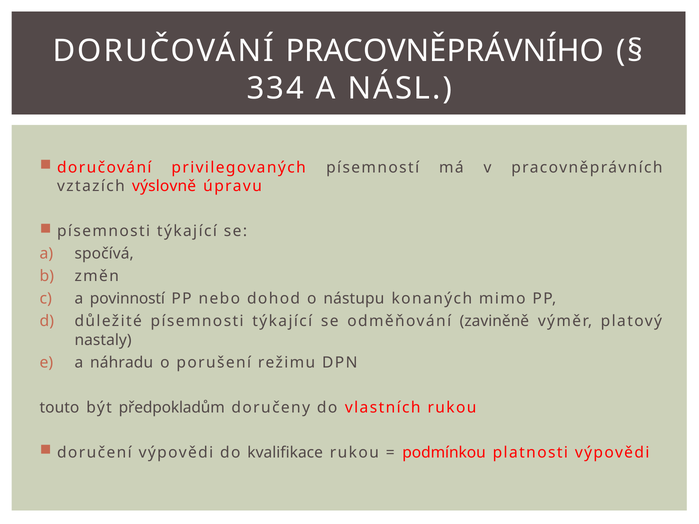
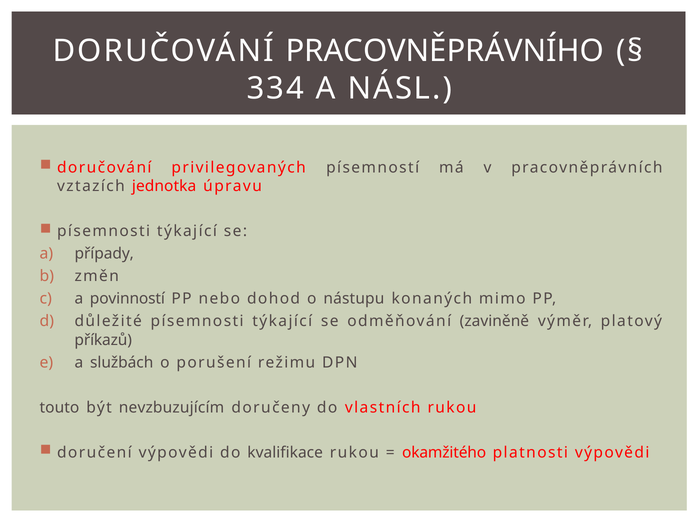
výslovně: výslovně -> jednotka
spočívá: spočívá -> případy
nastaly: nastaly -> příkazů
náhradu: náhradu -> službách
předpokladům: předpokladům -> nevzbuzujícím
podmínkou: podmínkou -> okamžitého
